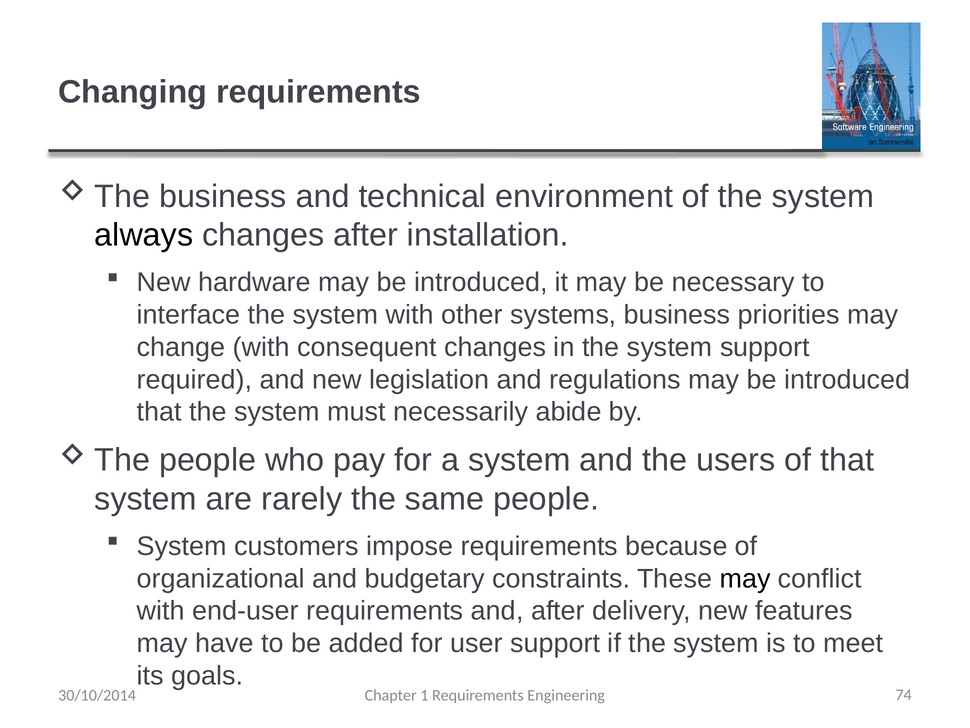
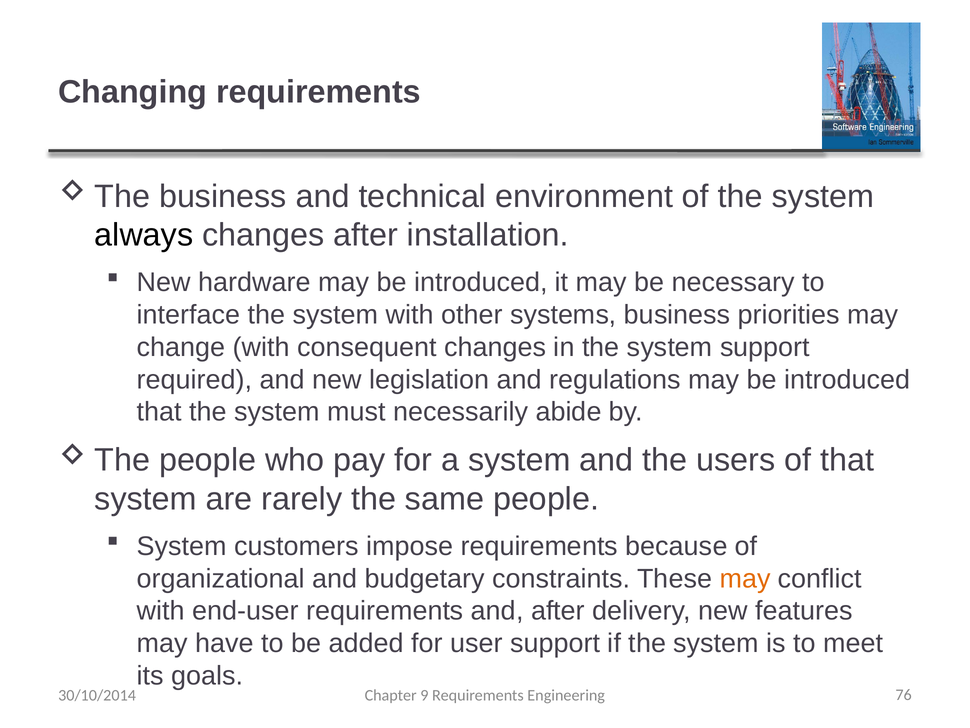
may at (745, 578) colour: black -> orange
1: 1 -> 9
74: 74 -> 76
